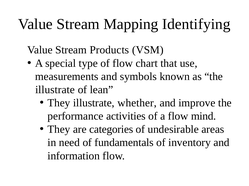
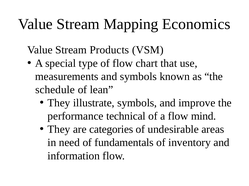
Identifying: Identifying -> Economics
illustrate at (55, 90): illustrate -> schedule
illustrate whether: whether -> symbols
activities: activities -> technical
